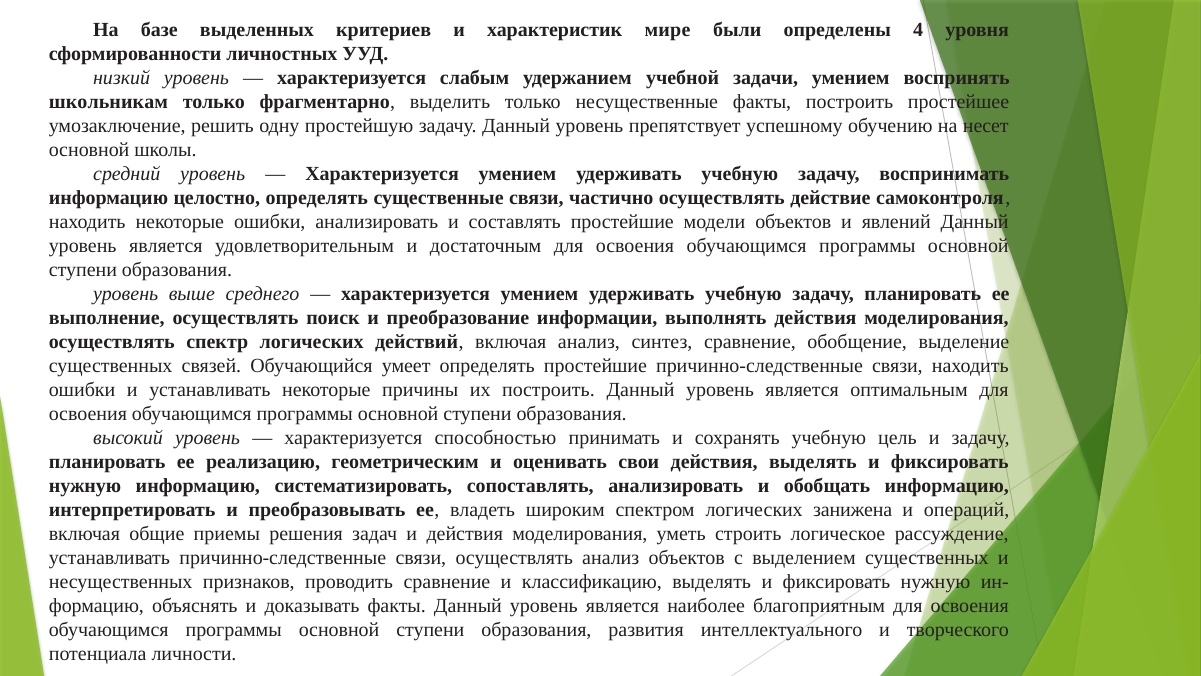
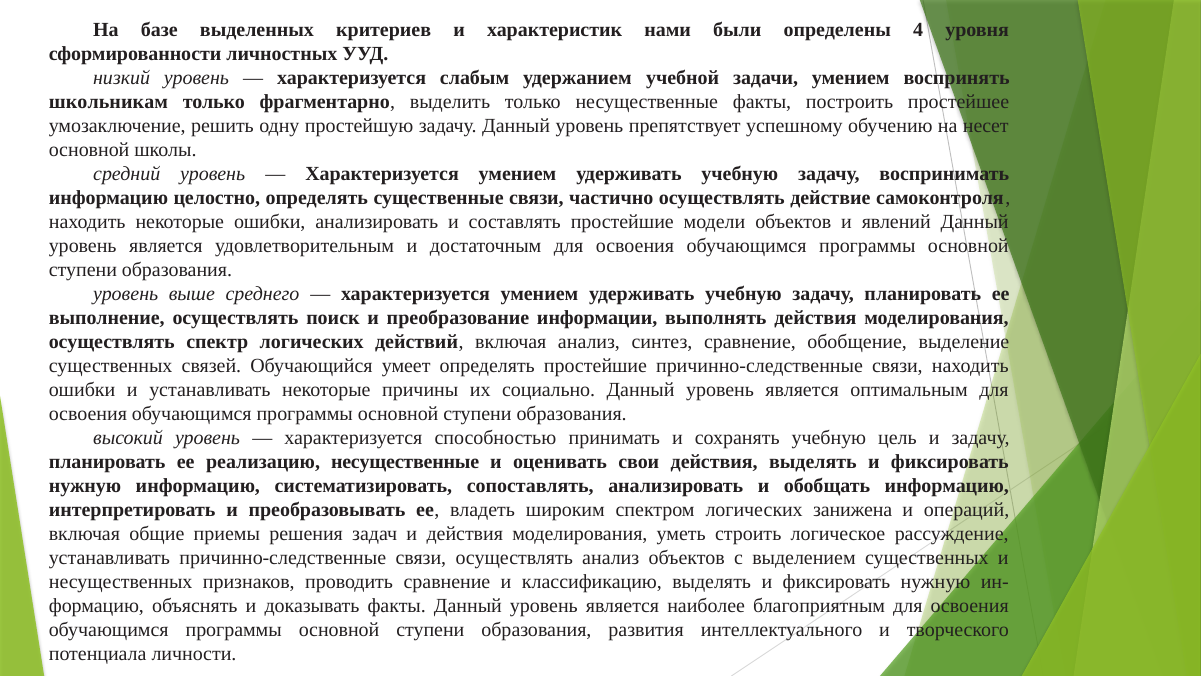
мире: мире -> нами
их построить: построить -> социально
реализацию геометрическим: геометрическим -> несущественные
